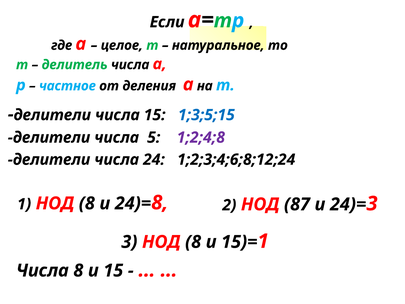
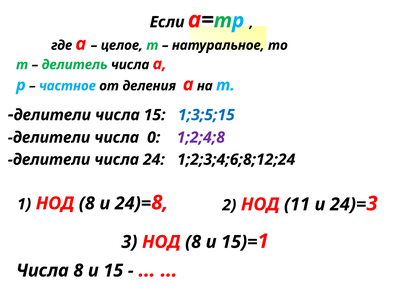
5: 5 -> 0
87: 87 -> 11
